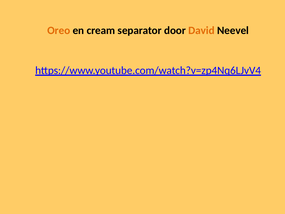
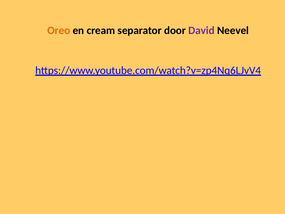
David colour: orange -> purple
